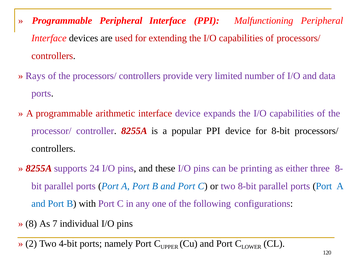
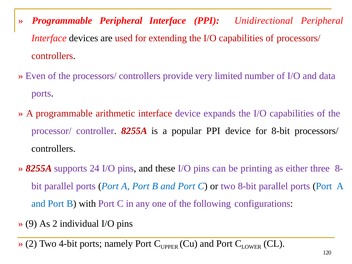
Malfunctioning: Malfunctioning -> Unidirectional
Rays: Rays -> Even
8: 8 -> 9
As 7: 7 -> 2
